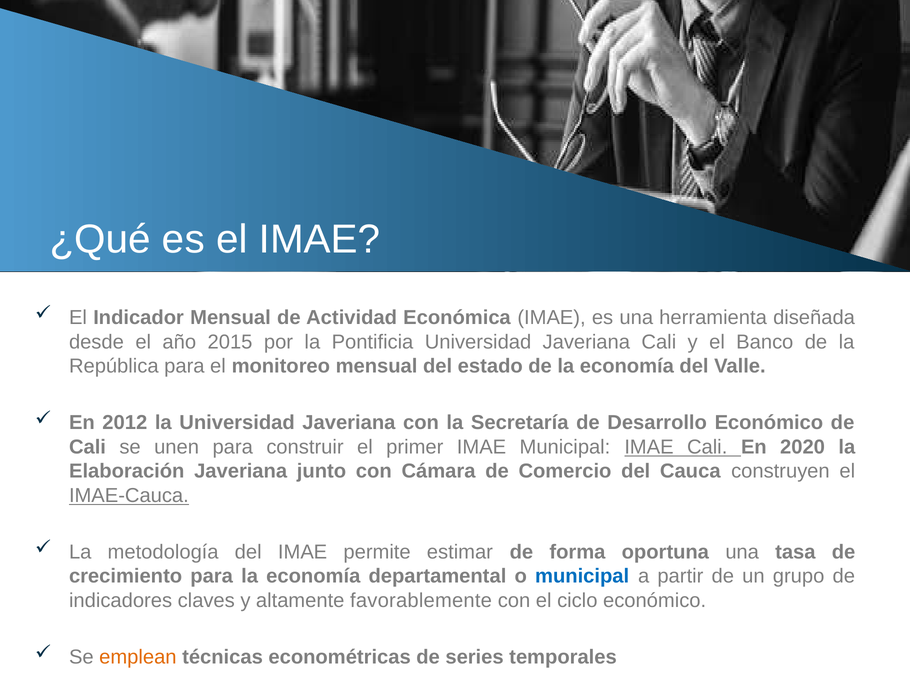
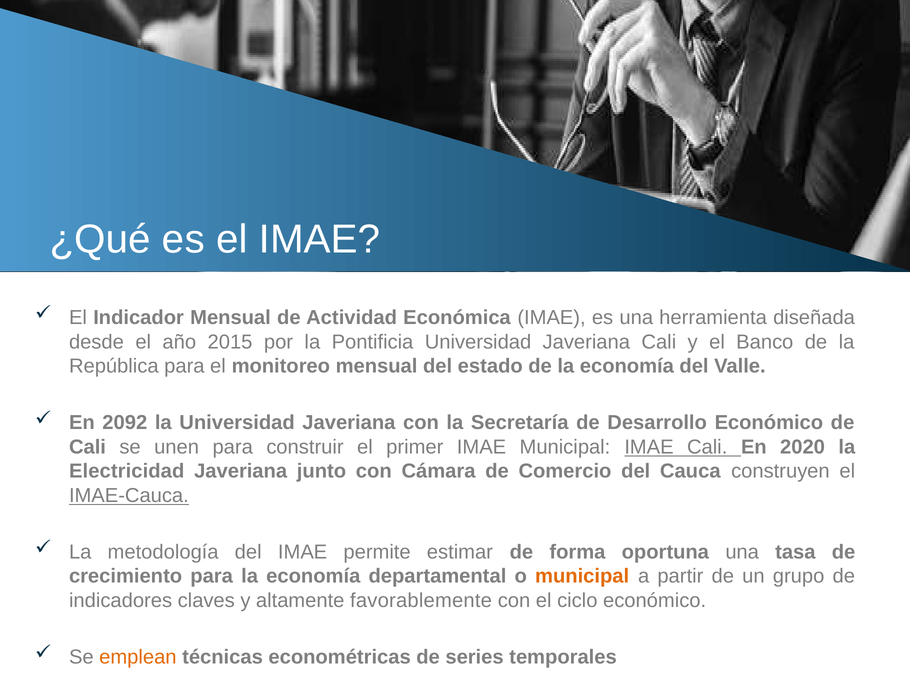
2012: 2012 -> 2092
Elaboración: Elaboración -> Electricidad
municipal at (582, 577) colour: blue -> orange
